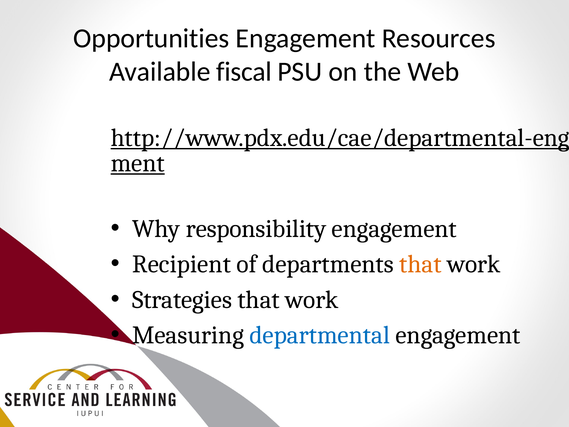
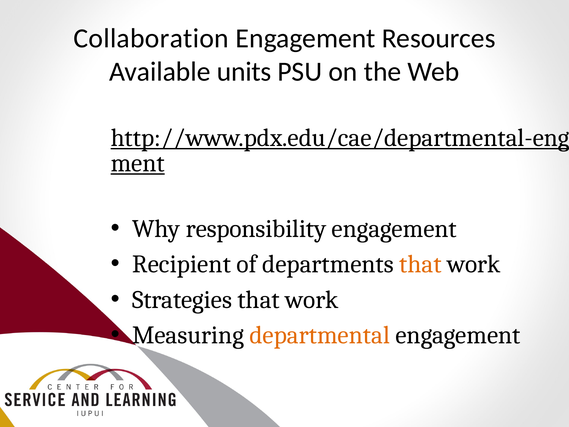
Opportunities: Opportunities -> Collaboration
fiscal: fiscal -> units
departmental colour: blue -> orange
